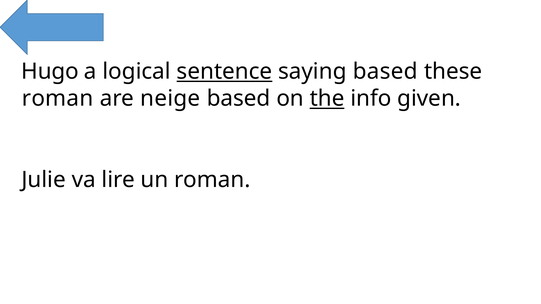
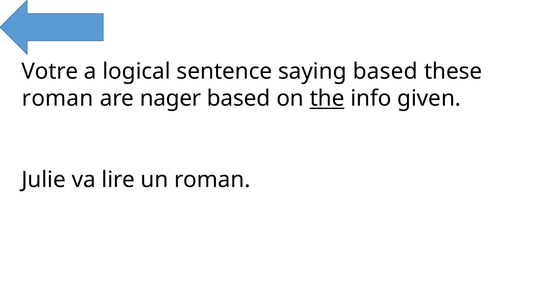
Hugo: Hugo -> Votre
sentence underline: present -> none
neige: neige -> nager
